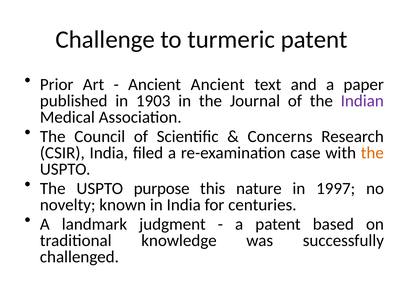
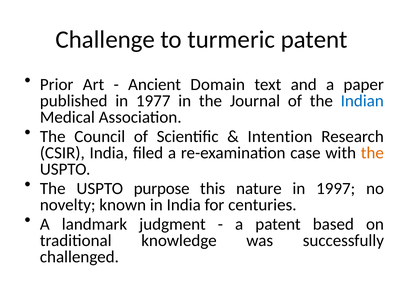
Ancient Ancient: Ancient -> Domain
1903: 1903 -> 1977
Indian colour: purple -> blue
Concerns: Concerns -> Intention
